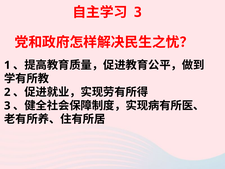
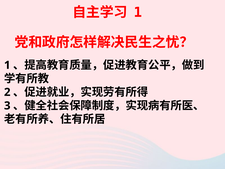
3 at (138, 12): 3 -> 1
